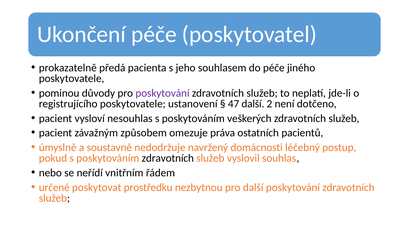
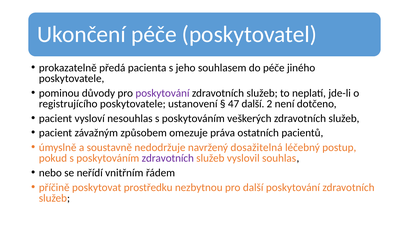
domácnosti: domácnosti -> dosažitelná
zdravotních at (168, 158) colour: black -> purple
určené: určené -> příčině
